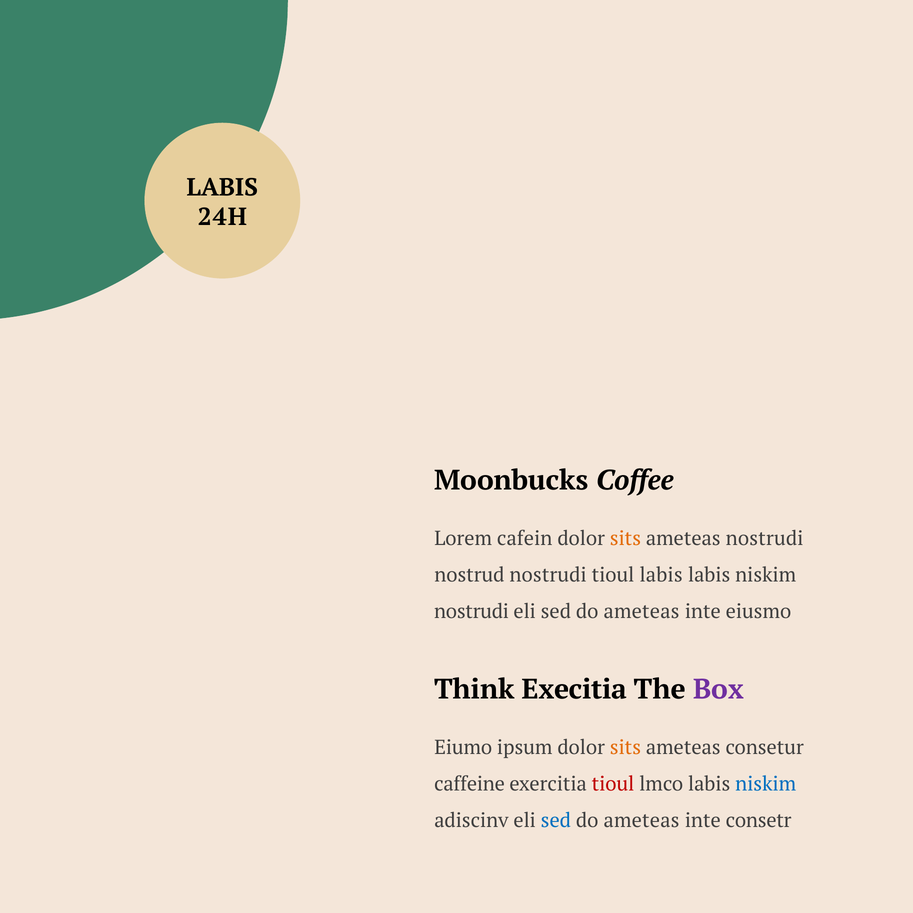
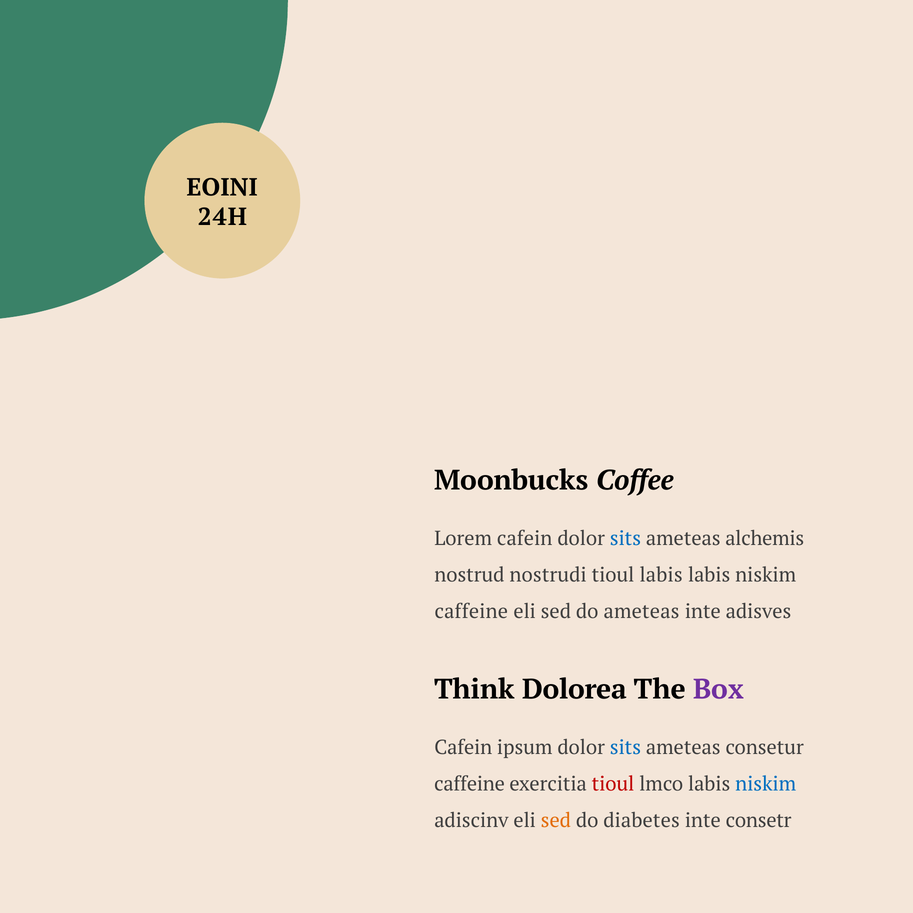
LABIS at (222, 187): LABIS -> EOINI
sits at (625, 538) colour: orange -> blue
ameteas nostrudi: nostrudi -> alchemis
nostrudi at (471, 611): nostrudi -> caffeine
eiusmo: eiusmo -> adisves
Execitia: Execitia -> Dolorea
Eiumo at (463, 748): Eiumo -> Cafein
sits at (625, 748) colour: orange -> blue
sed at (556, 821) colour: blue -> orange
ameteas at (642, 821): ameteas -> diabetes
